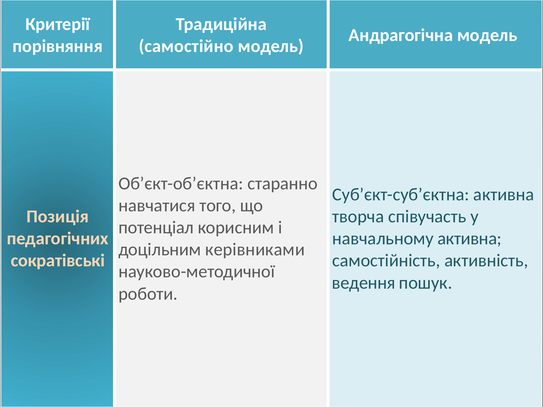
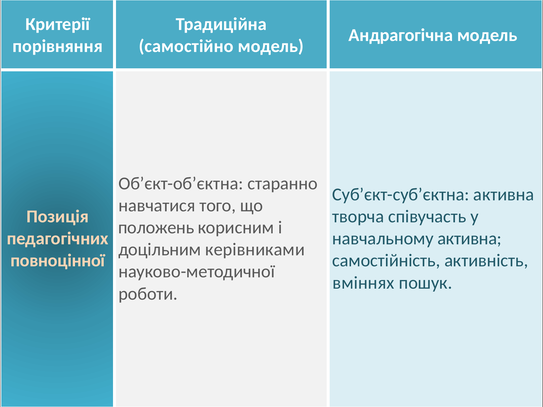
потенціал: потенціал -> положень
сократівські: сократівські -> повноцінної
ведення: ведення -> вміннях
